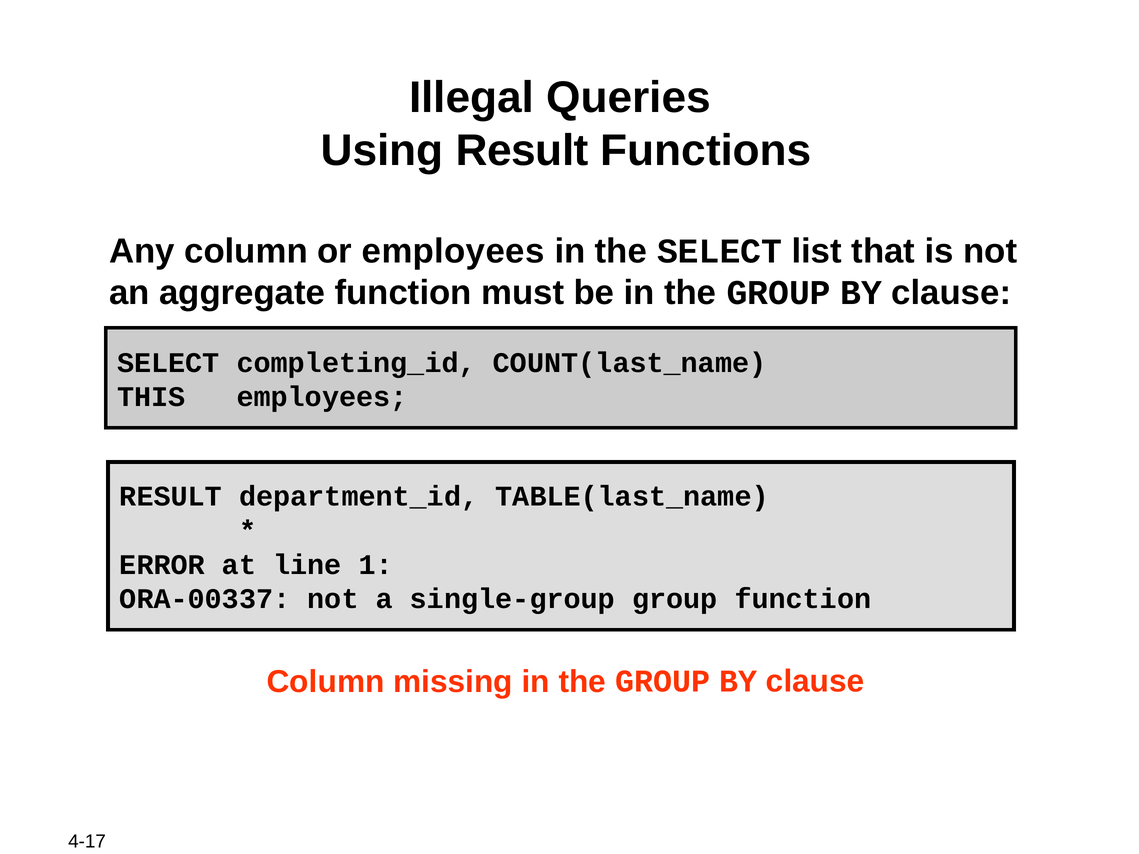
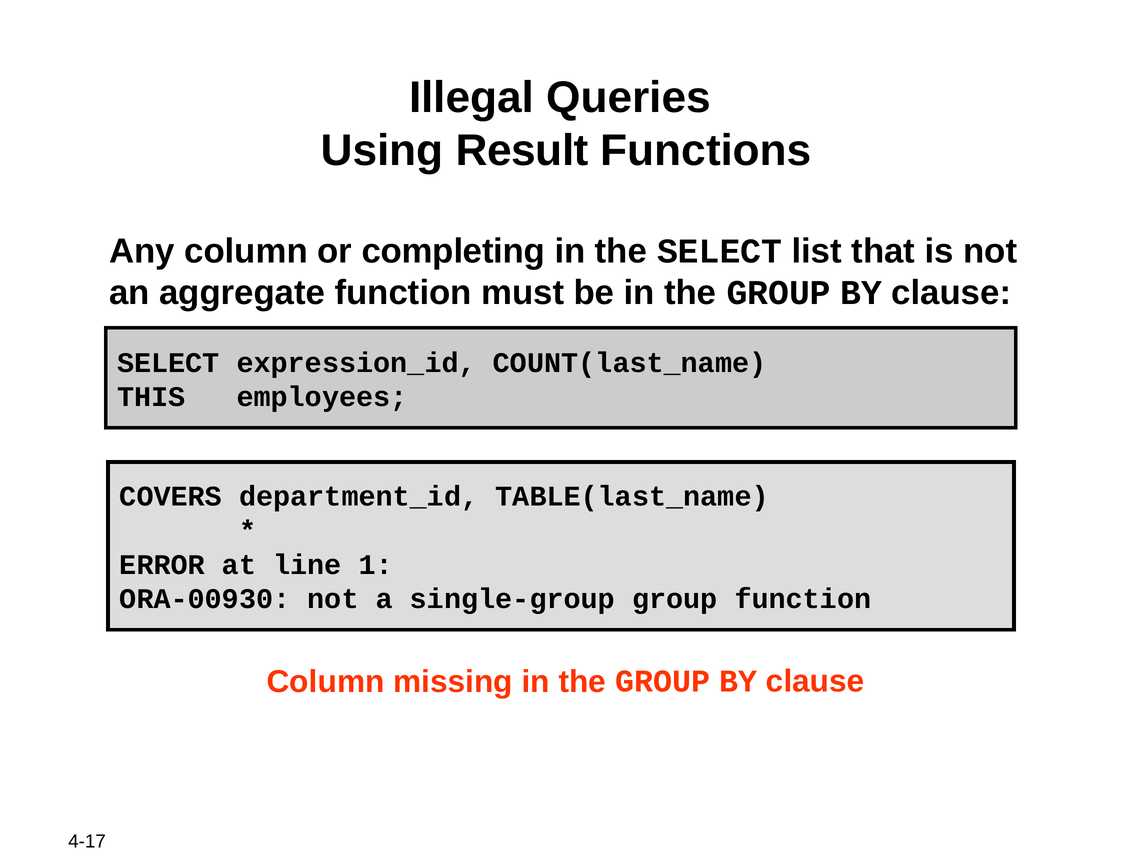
or employees: employees -> completing
completing_id: completing_id -> expression_id
RESULT at (171, 497): RESULT -> COVERS
ORA-00337: ORA-00337 -> ORA-00930
